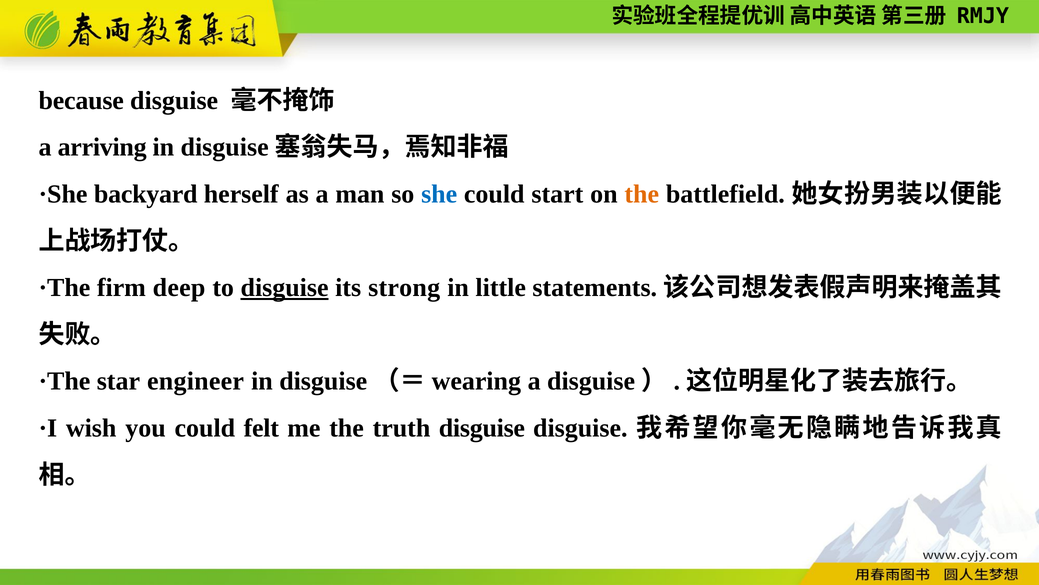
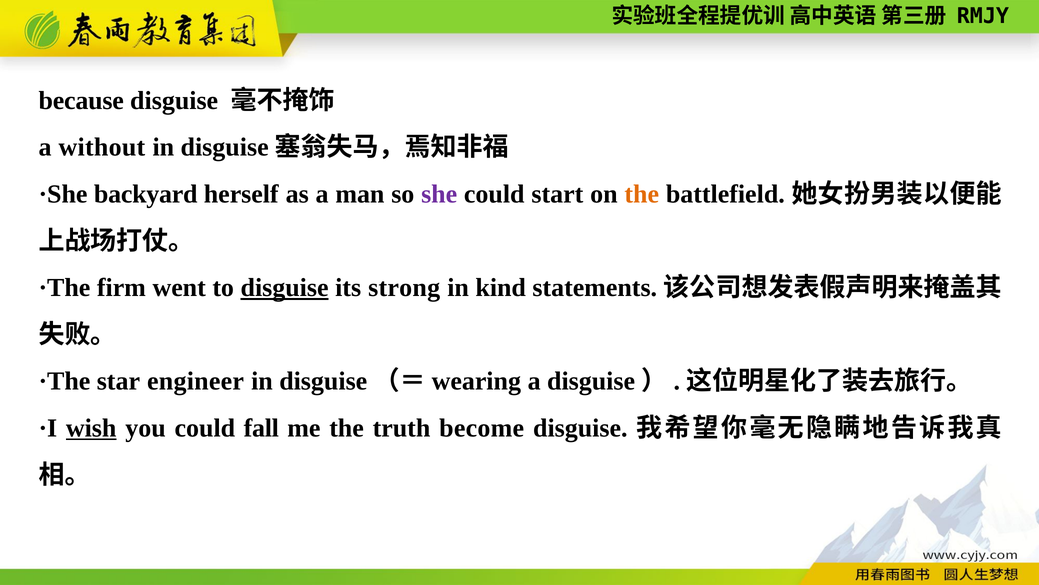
arriving: arriving -> without
she colour: blue -> purple
deep: deep -> went
little: little -> kind
wish underline: none -> present
felt: felt -> fall
truth disguise: disguise -> become
